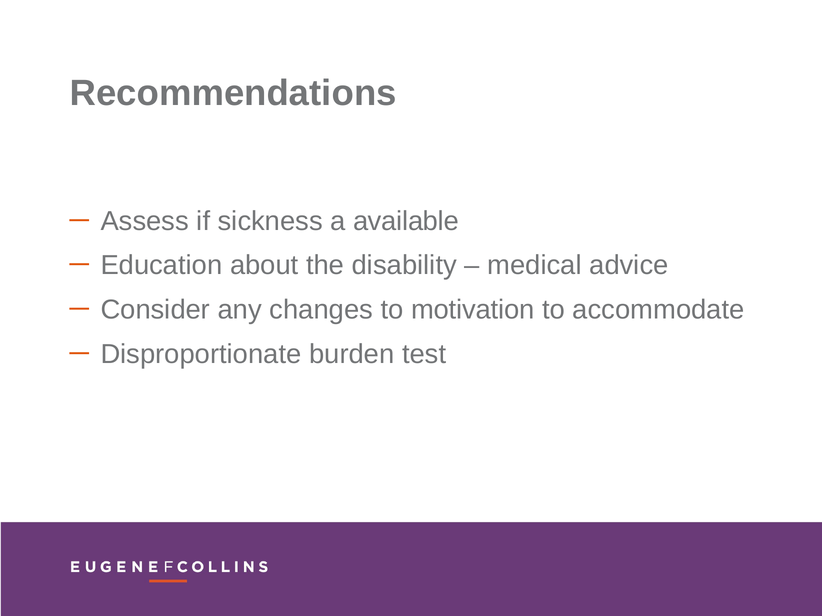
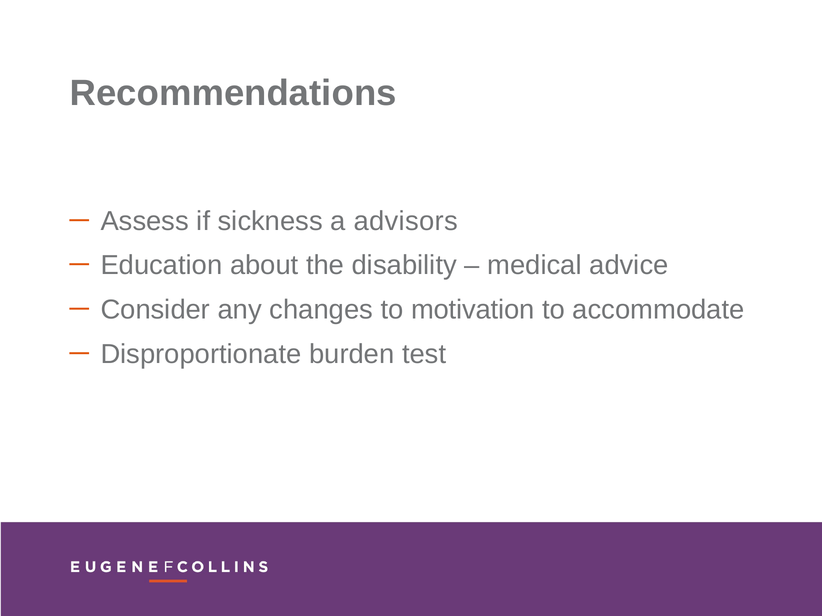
available: available -> advisors
